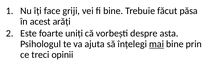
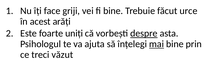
păsa: păsa -> urce
despre underline: none -> present
opinii: opinii -> văzut
